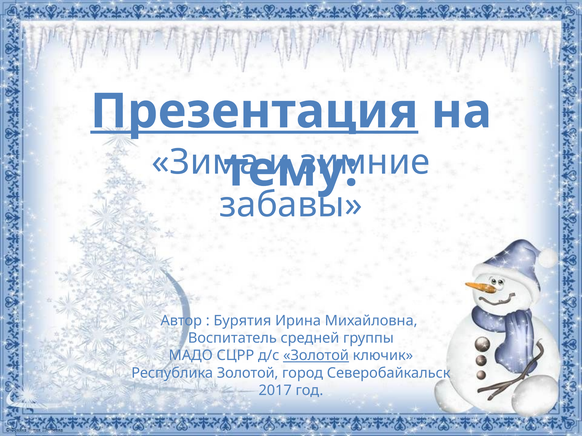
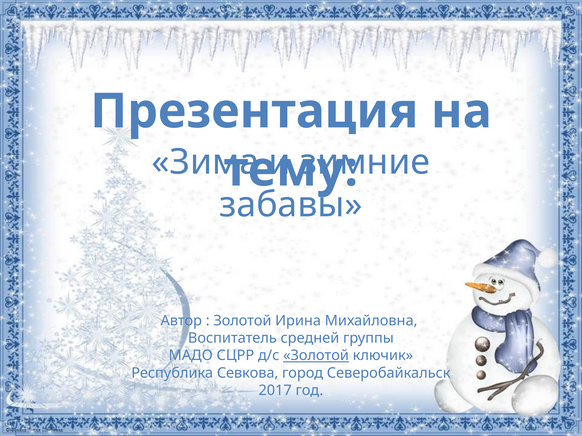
Презентация underline: present -> none
Бурятия at (242, 321): Бурятия -> Золотой
Республика Золотой: Золотой -> Севкова
